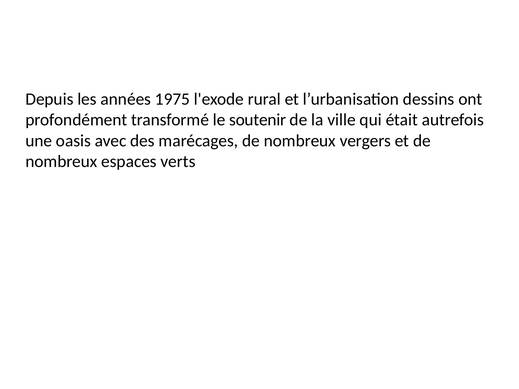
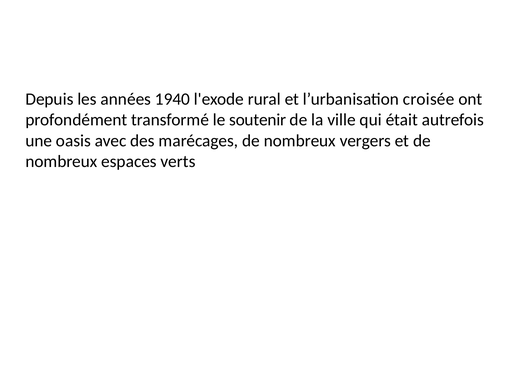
1975: 1975 -> 1940
dessins: dessins -> croisée
